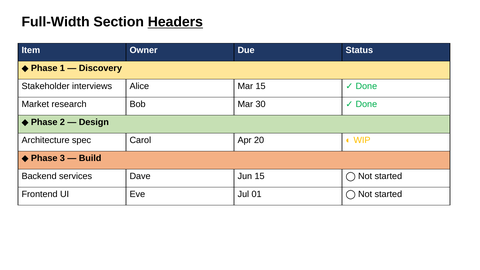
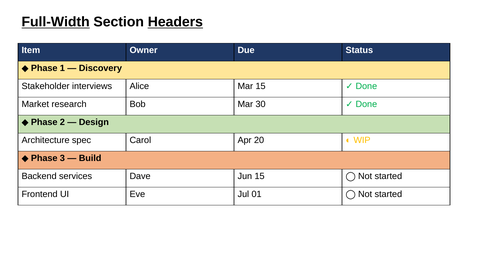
Full-Width underline: none -> present
